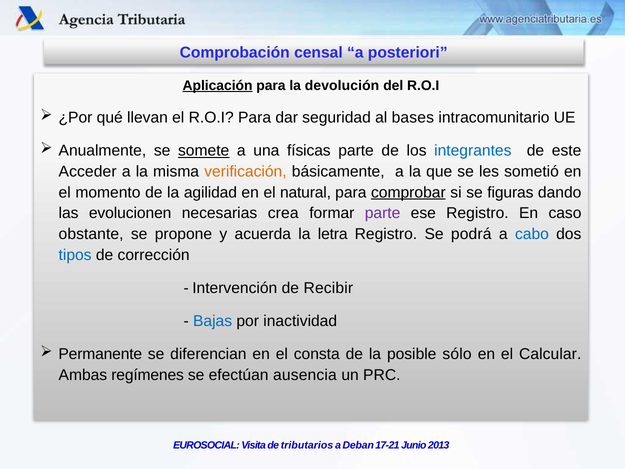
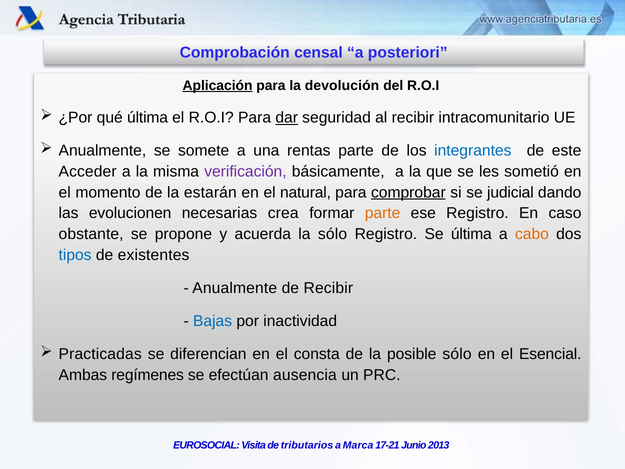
qué llevan: llevan -> última
dar underline: none -> present
al bases: bases -> recibir
somete underline: present -> none
físicas: físicas -> rentas
verificación colour: orange -> purple
agilidad: agilidad -> estarán
figuras: figuras -> judicial
parte at (383, 213) colour: purple -> orange
la letra: letra -> sólo
Se podrá: podrá -> última
cabo colour: blue -> orange
corrección: corrección -> existentes
Intervención at (235, 288): Intervención -> Anualmente
Permanente: Permanente -> Practicadas
Calcular: Calcular -> Esencial
Deban: Deban -> Marca
